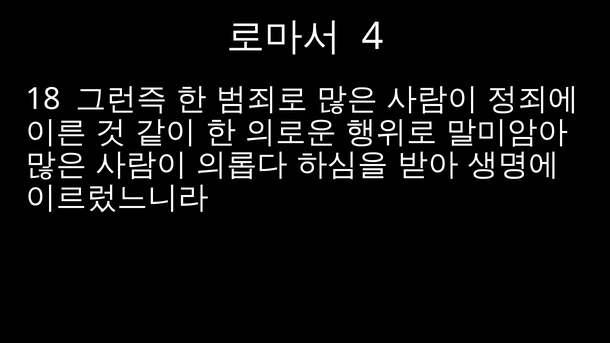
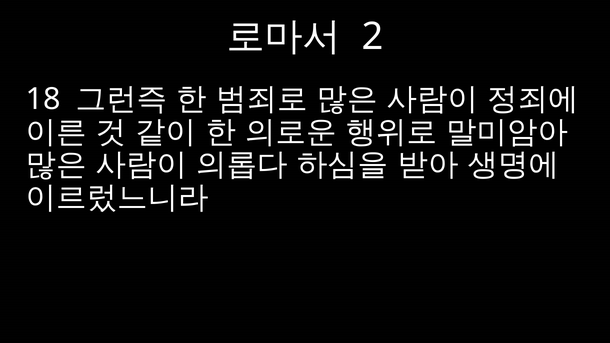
4: 4 -> 2
